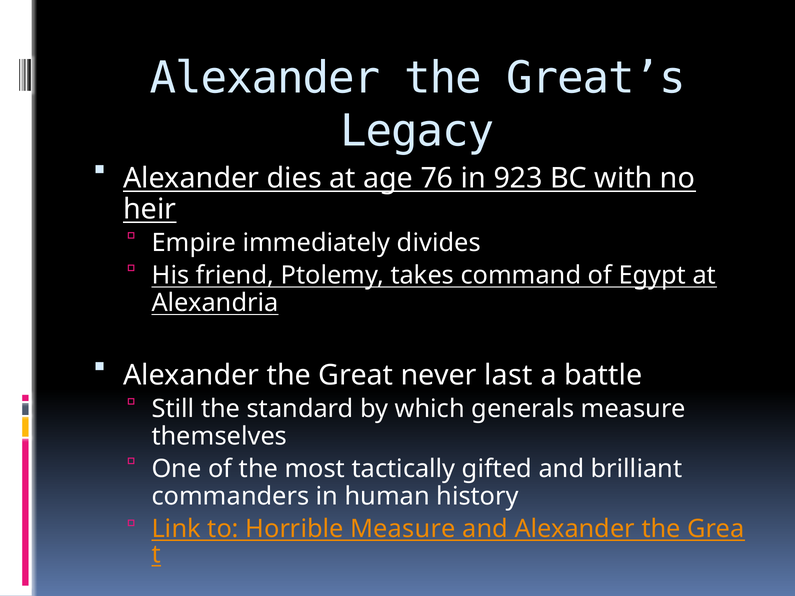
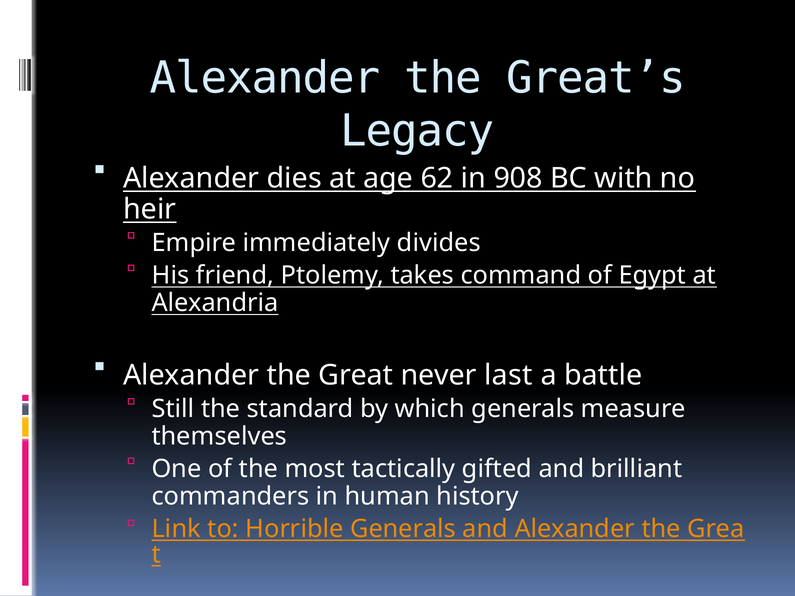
76: 76 -> 62
923: 923 -> 908
Horrible Measure: Measure -> Generals
